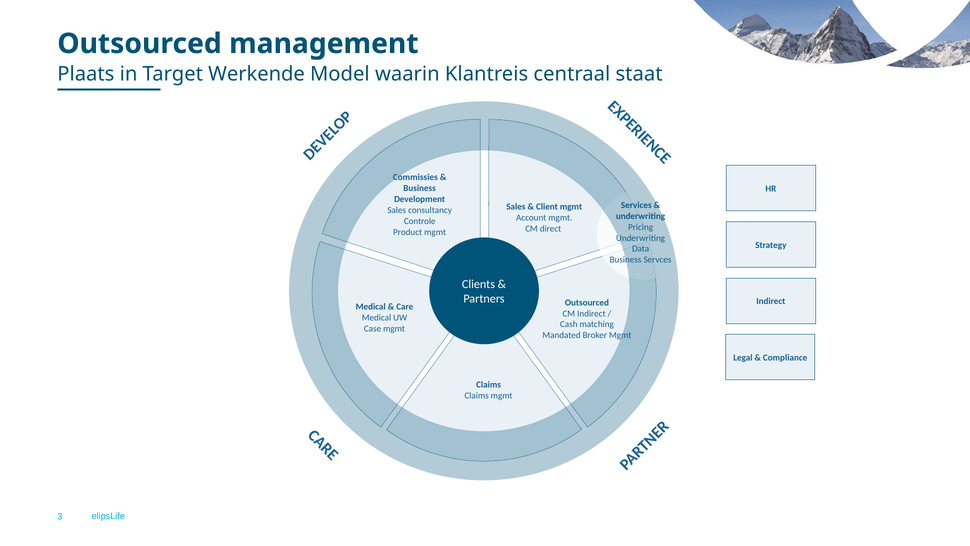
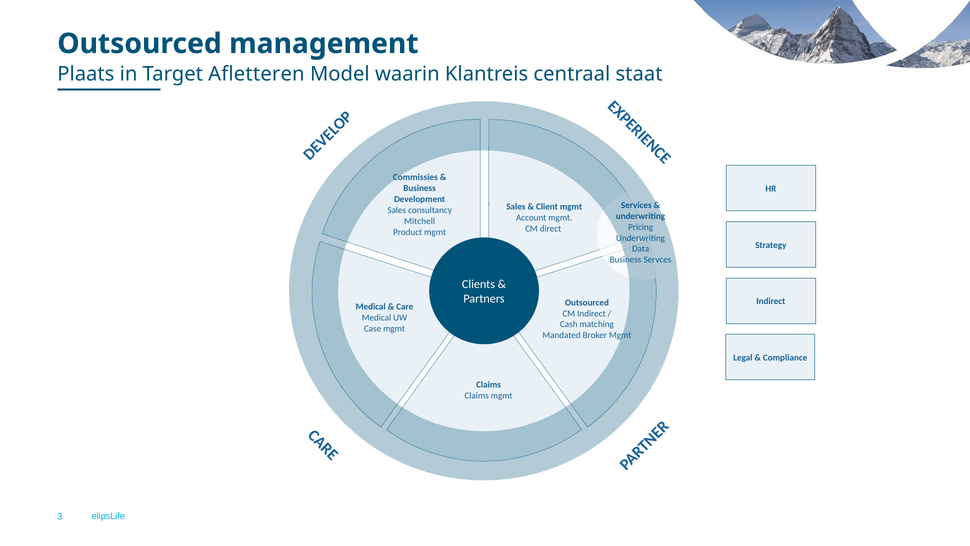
Werkende: Werkende -> Afletteren
Controle: Controle -> Mitchell
